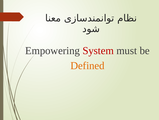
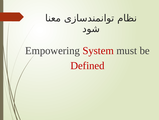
Defined colour: orange -> red
